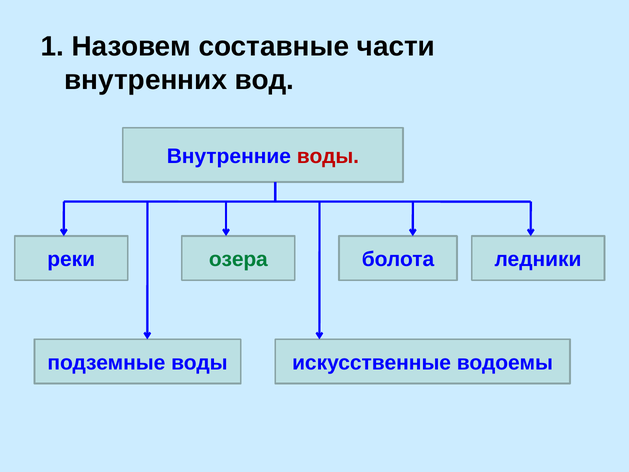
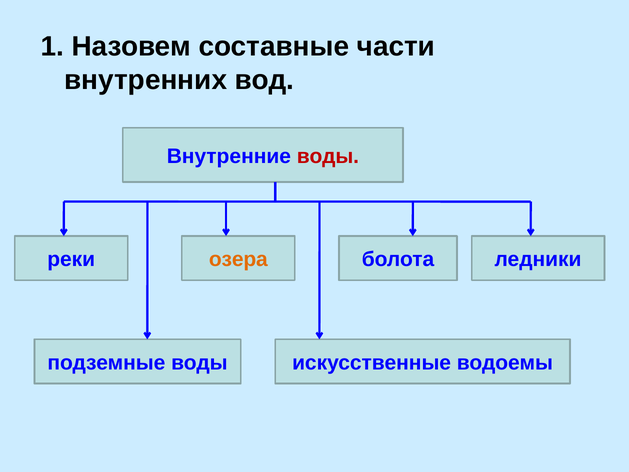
озера colour: green -> orange
